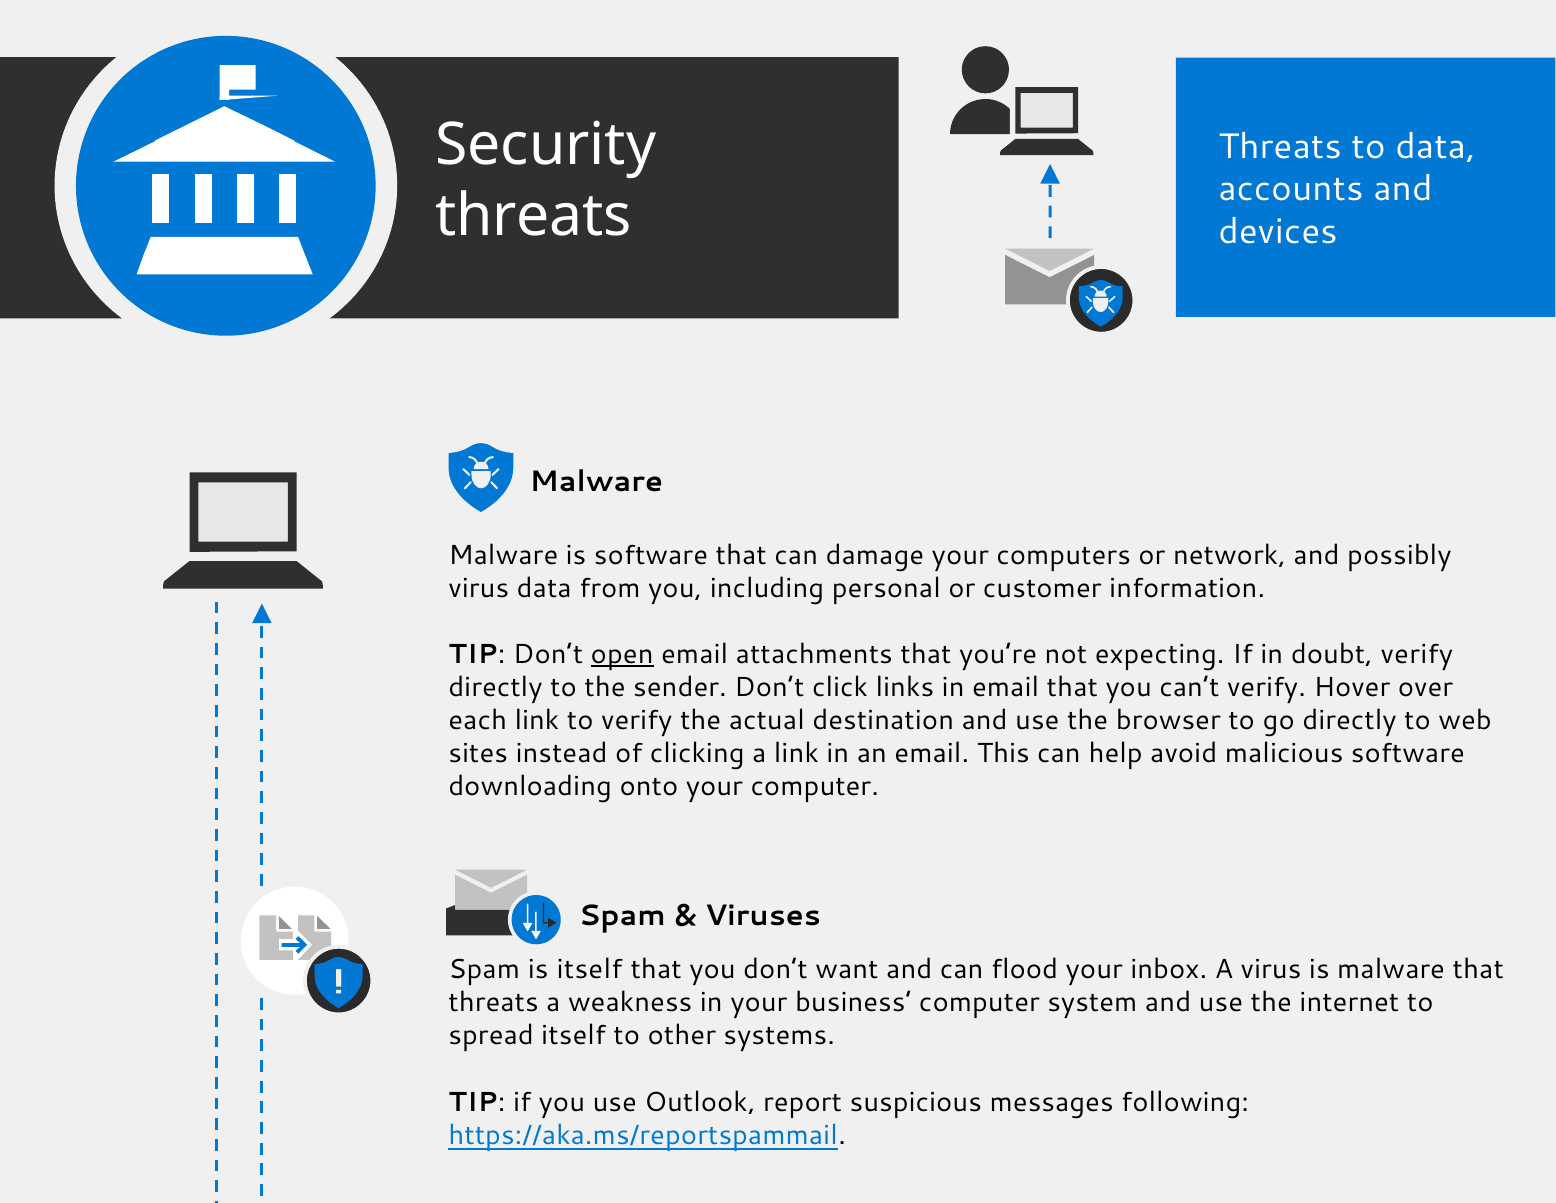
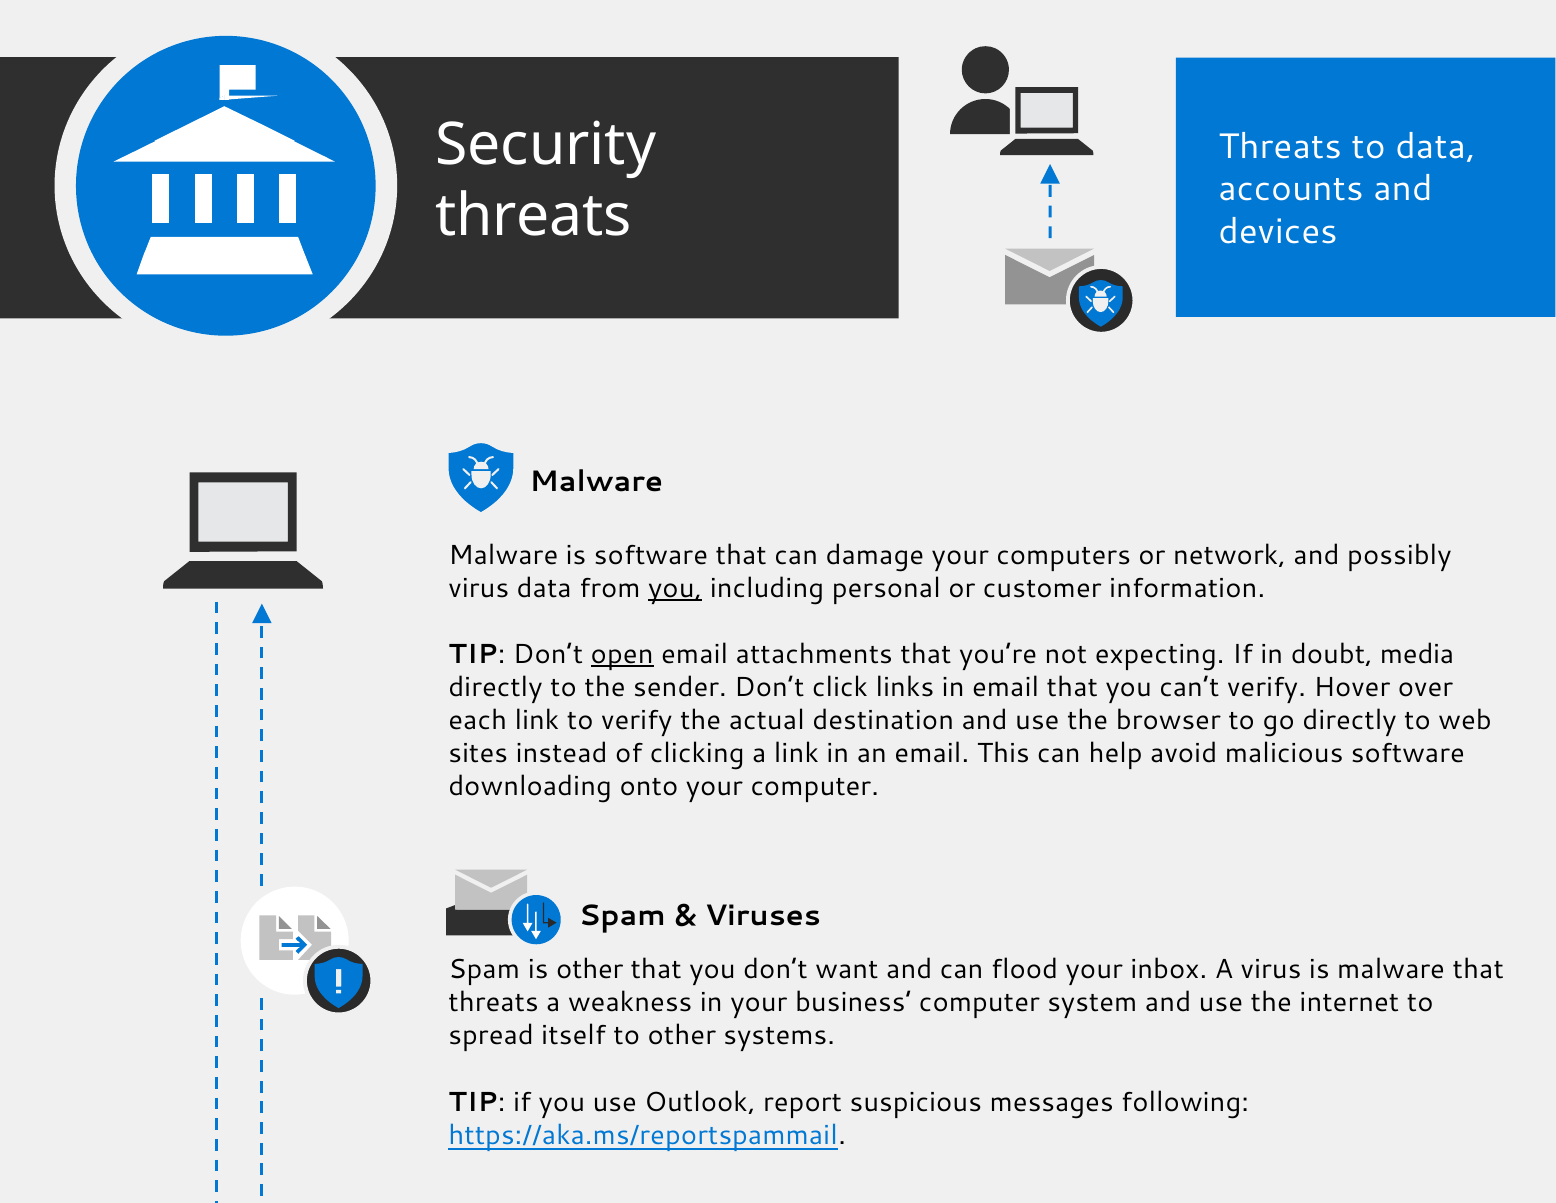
you at (675, 588) underline: none -> present
doubt verify: verify -> media
is itself: itself -> other
